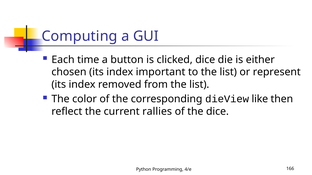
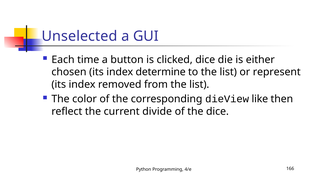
Computing: Computing -> Unselected
important: important -> determine
rallies: rallies -> divide
